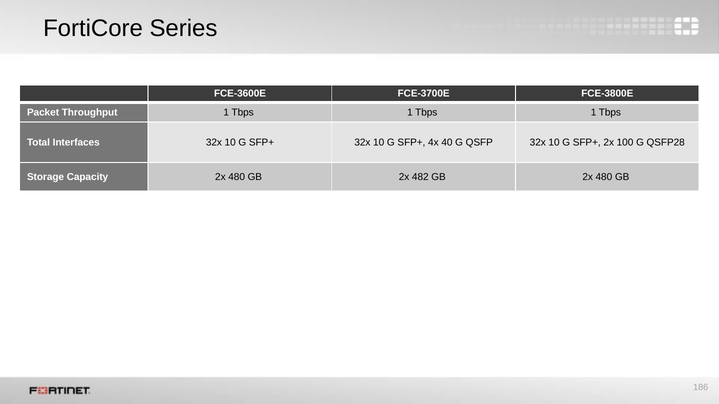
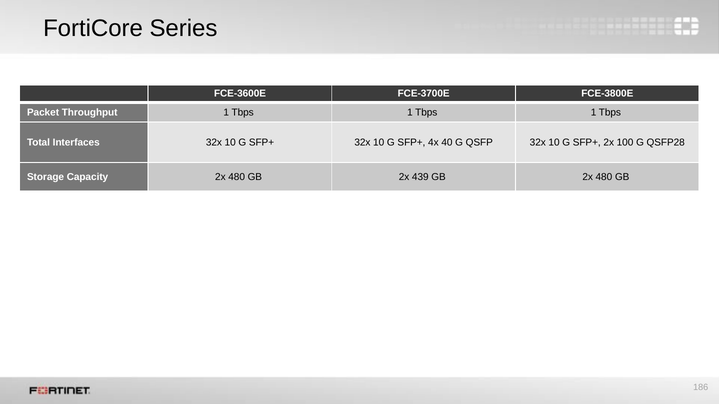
482: 482 -> 439
